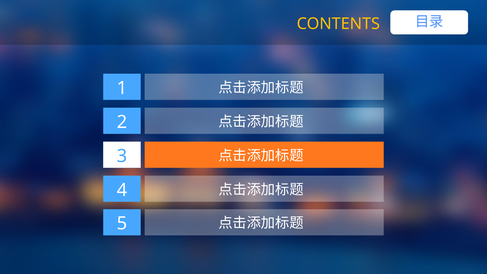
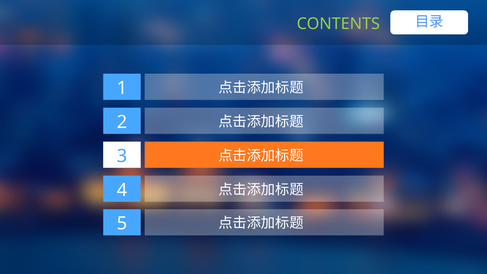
CONTENTS colour: yellow -> light green
